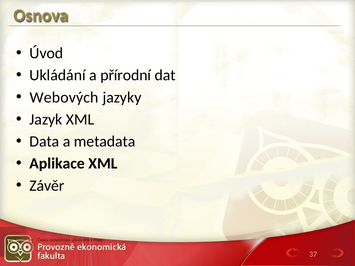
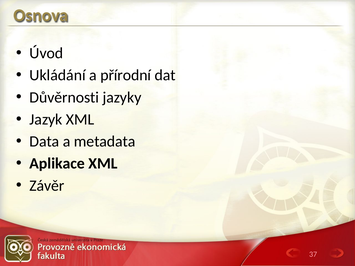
Webových: Webových -> Důvěrnosti
